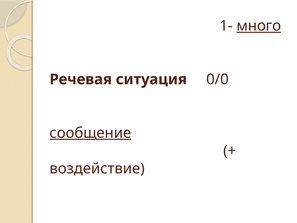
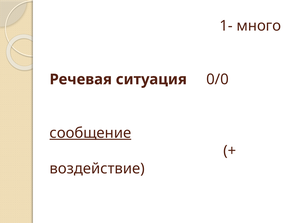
много underline: present -> none
